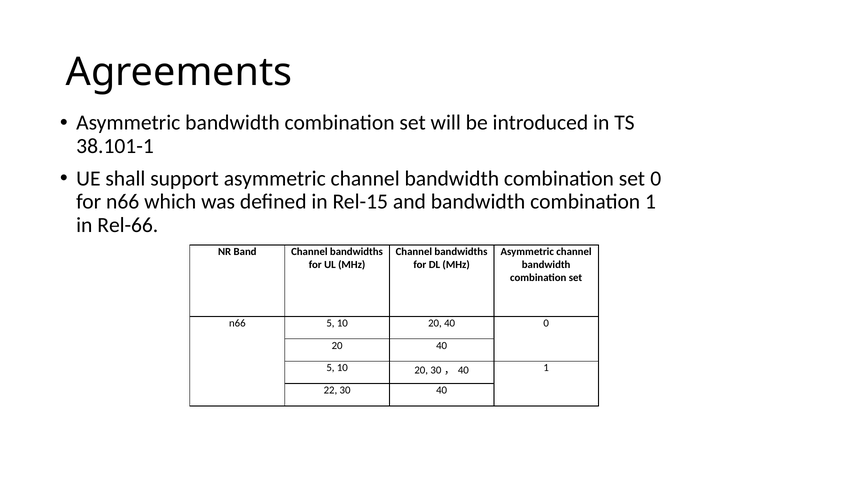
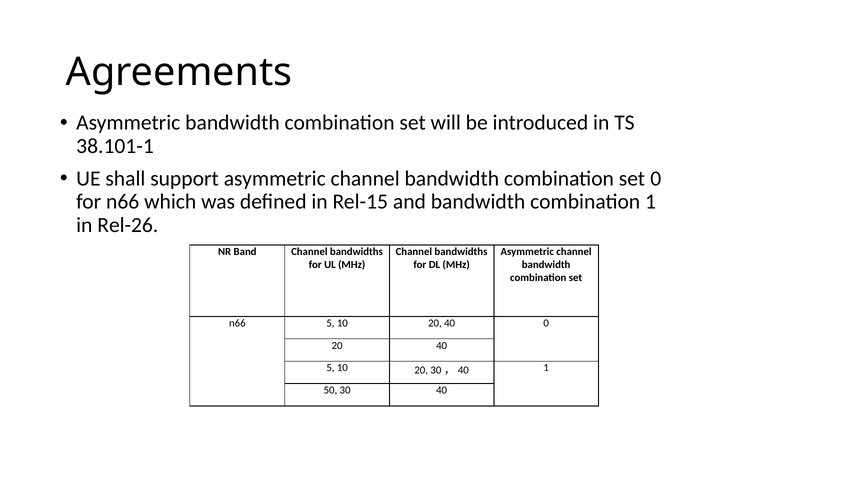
Rel-66: Rel-66 -> Rel-26
22: 22 -> 50
